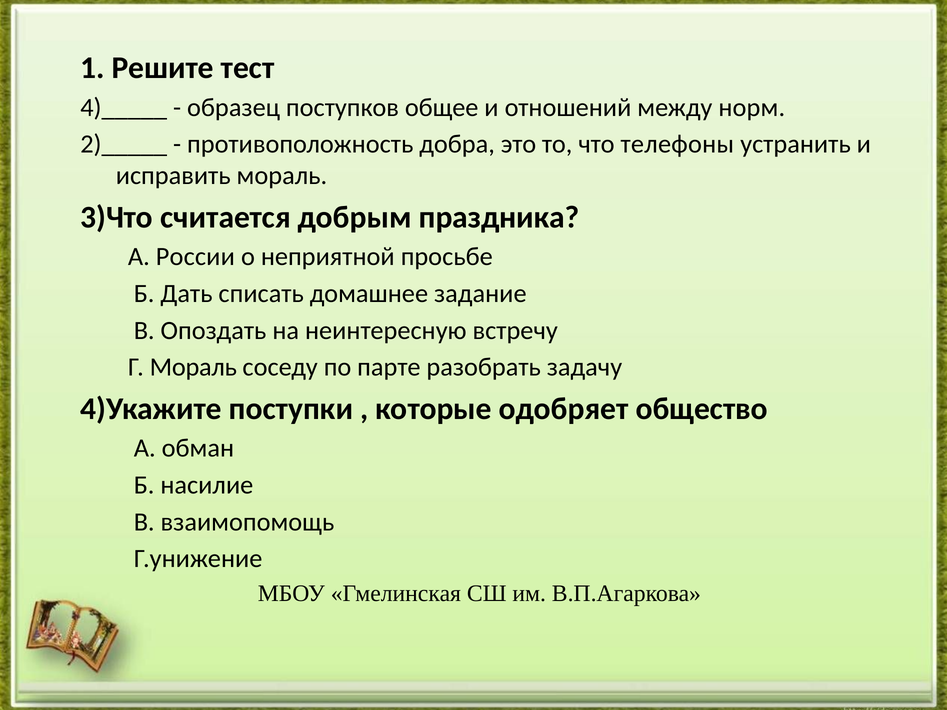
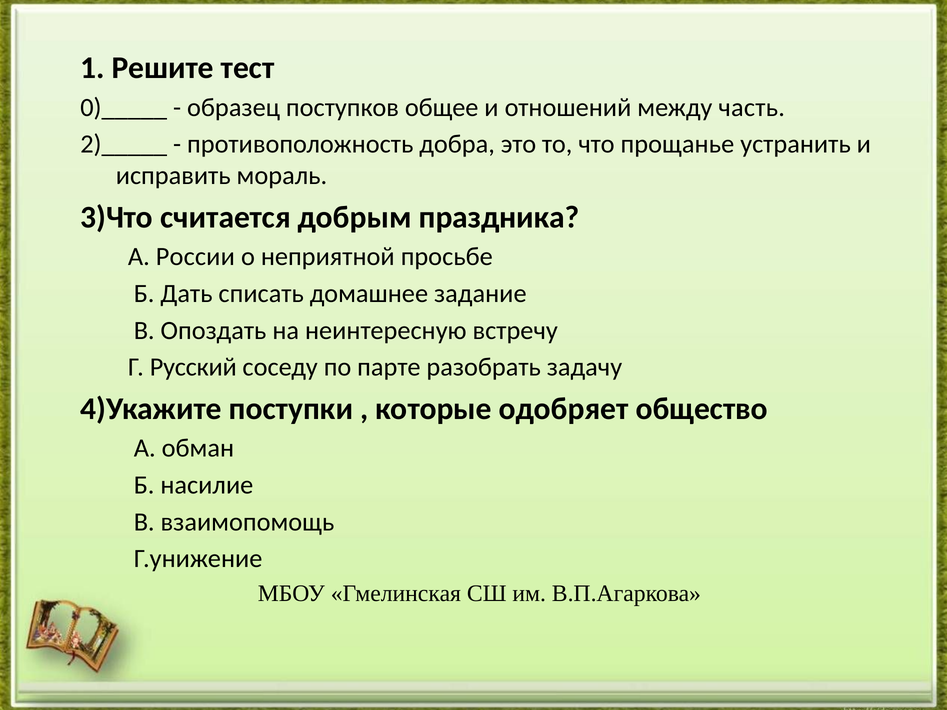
4)_____: 4)_____ -> 0)_____
норм: норм -> часть
телефоны: телефоны -> прощанье
Г Мораль: Мораль -> Русский
